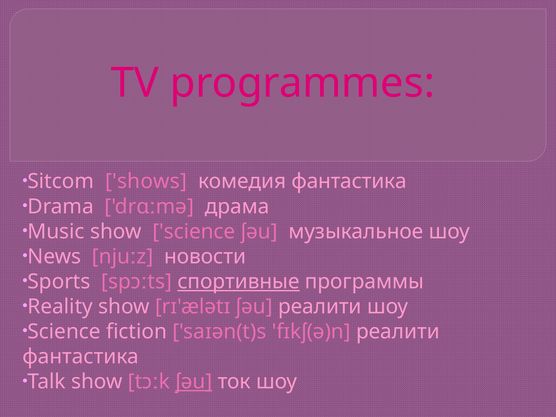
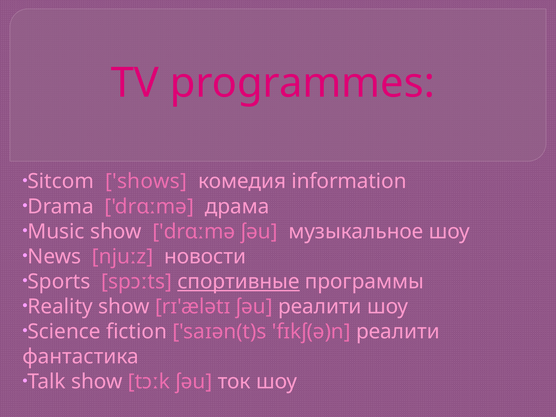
комедия фантастика: фантастика -> information
show science: science -> drɑːmə
ʃəu at (194, 382) underline: present -> none
